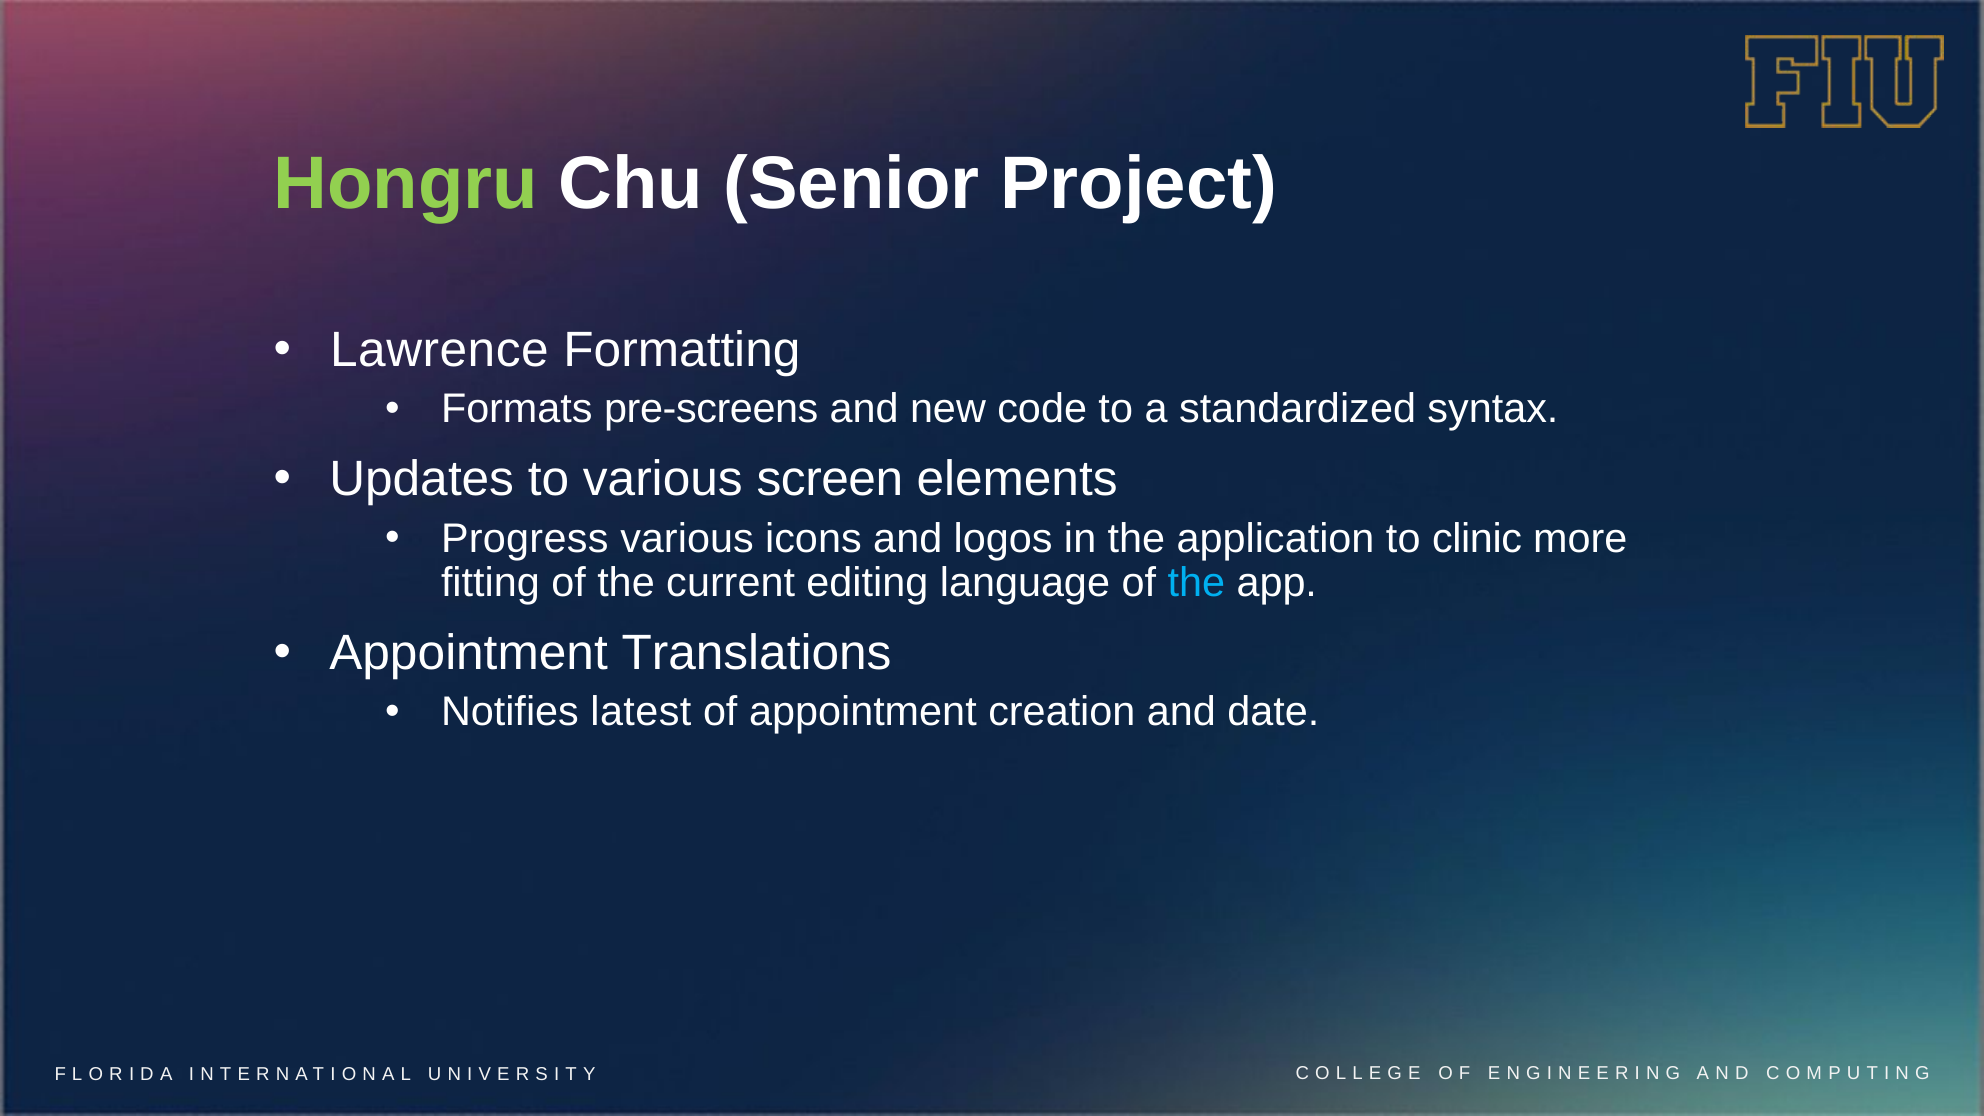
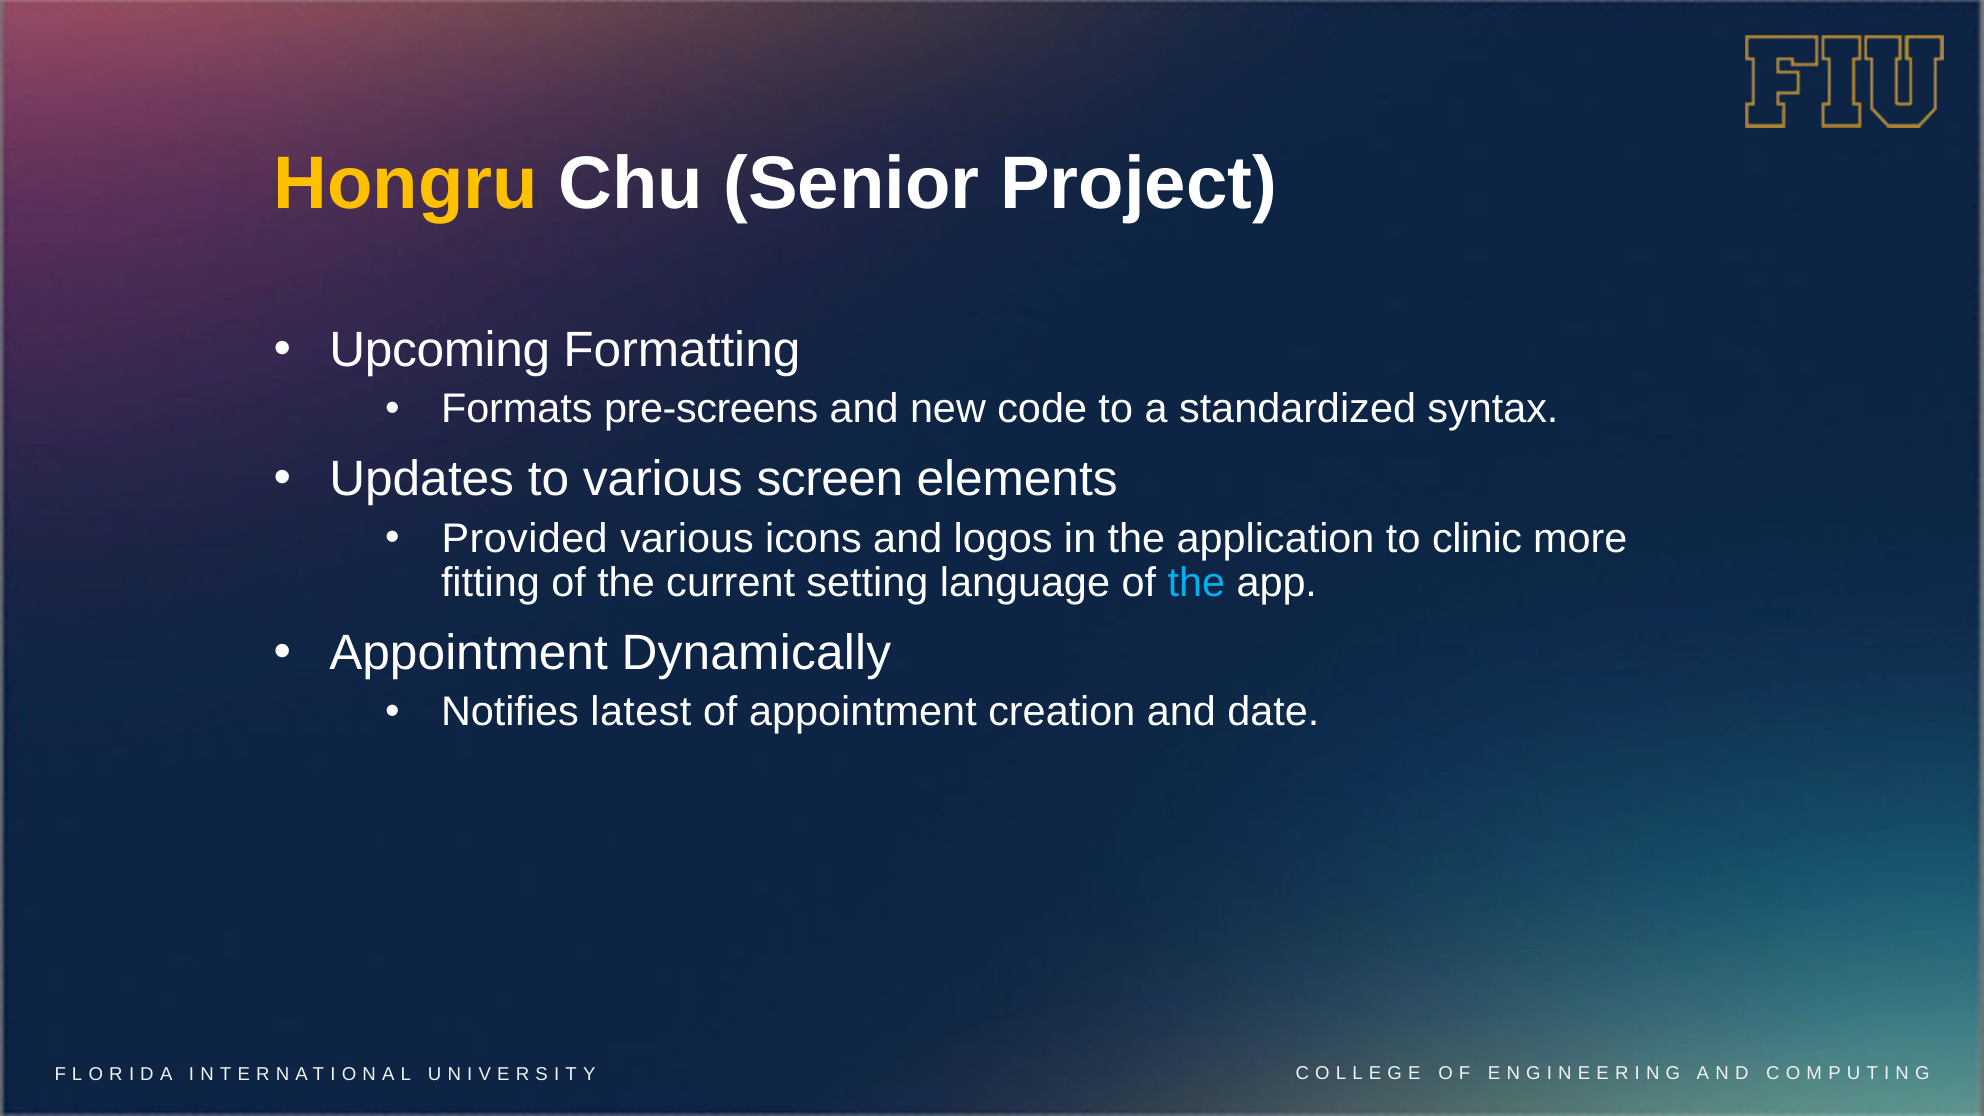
Hongru colour: light green -> yellow
Lawrence: Lawrence -> Upcoming
Progress: Progress -> Provided
editing: editing -> setting
Translations: Translations -> Dynamically
